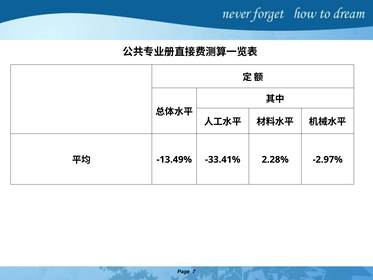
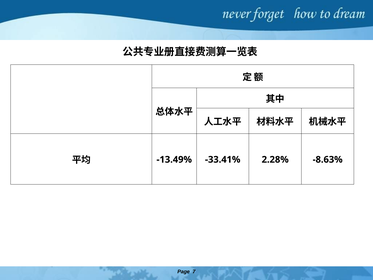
-2.97%: -2.97% -> -8.63%
